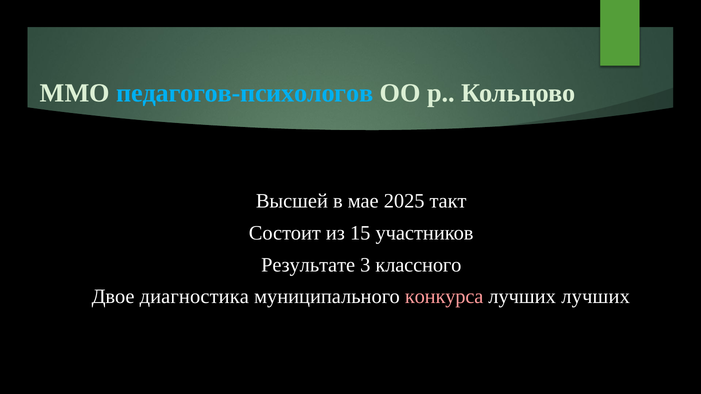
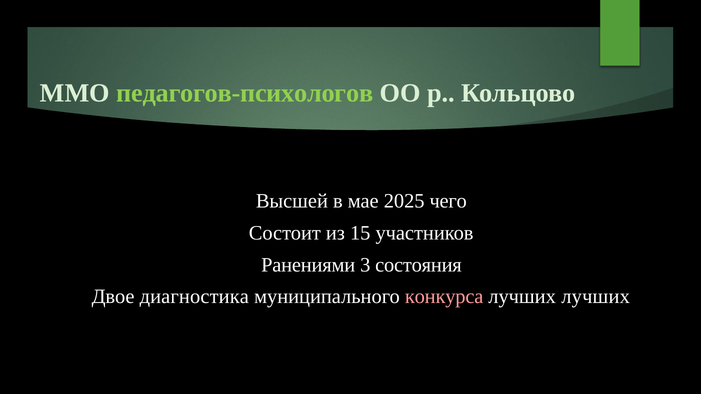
педагогов-психологов colour: light blue -> light green
такт: такт -> чего
Результате: Результате -> Ранениями
классного: классного -> состояния
